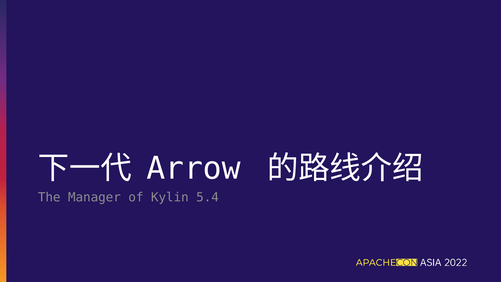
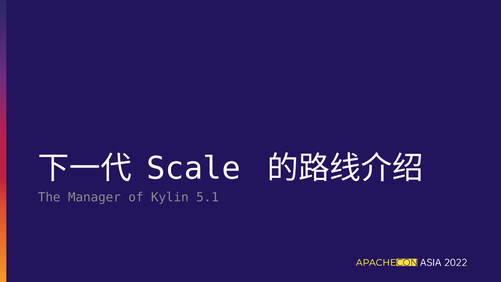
Arrow: Arrow -> Scale
5.4: 5.4 -> 5.1
